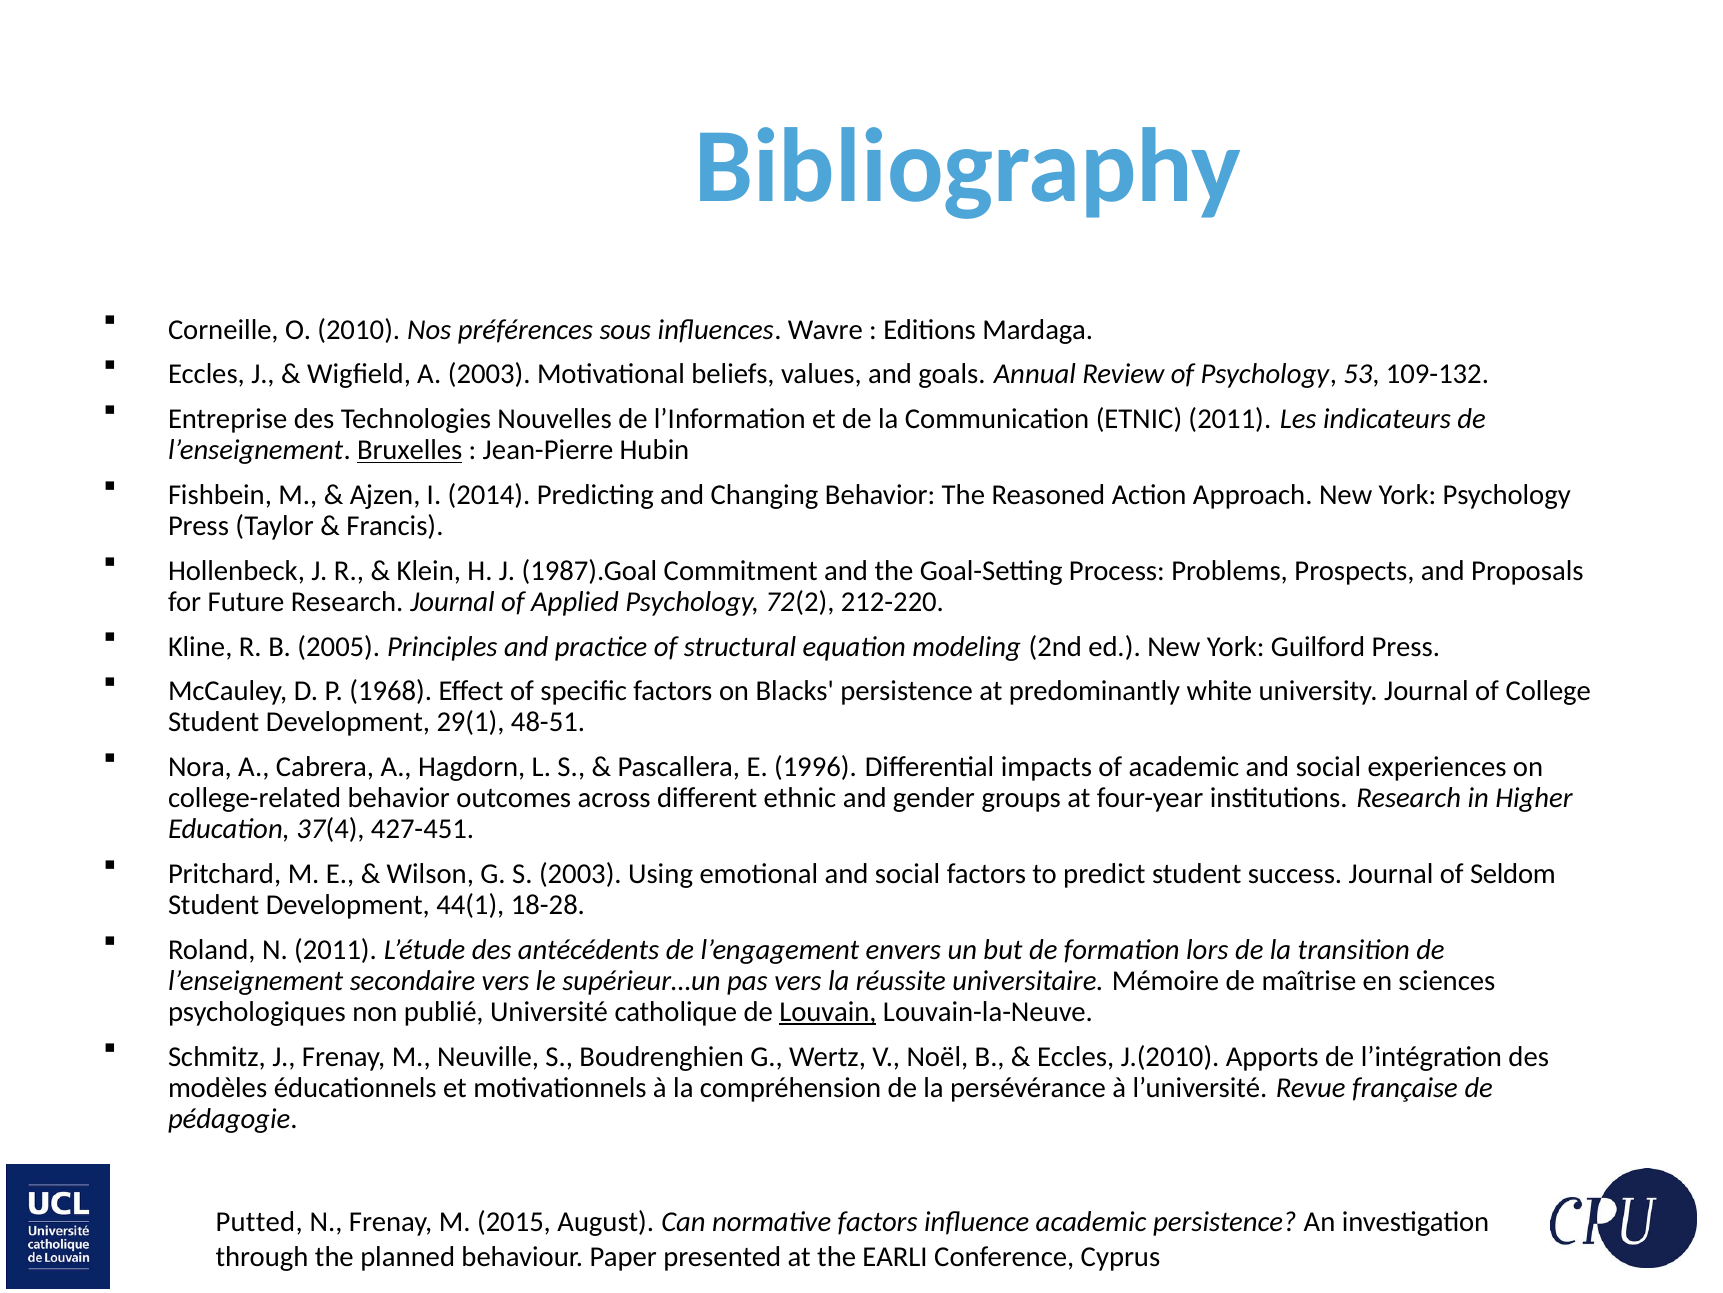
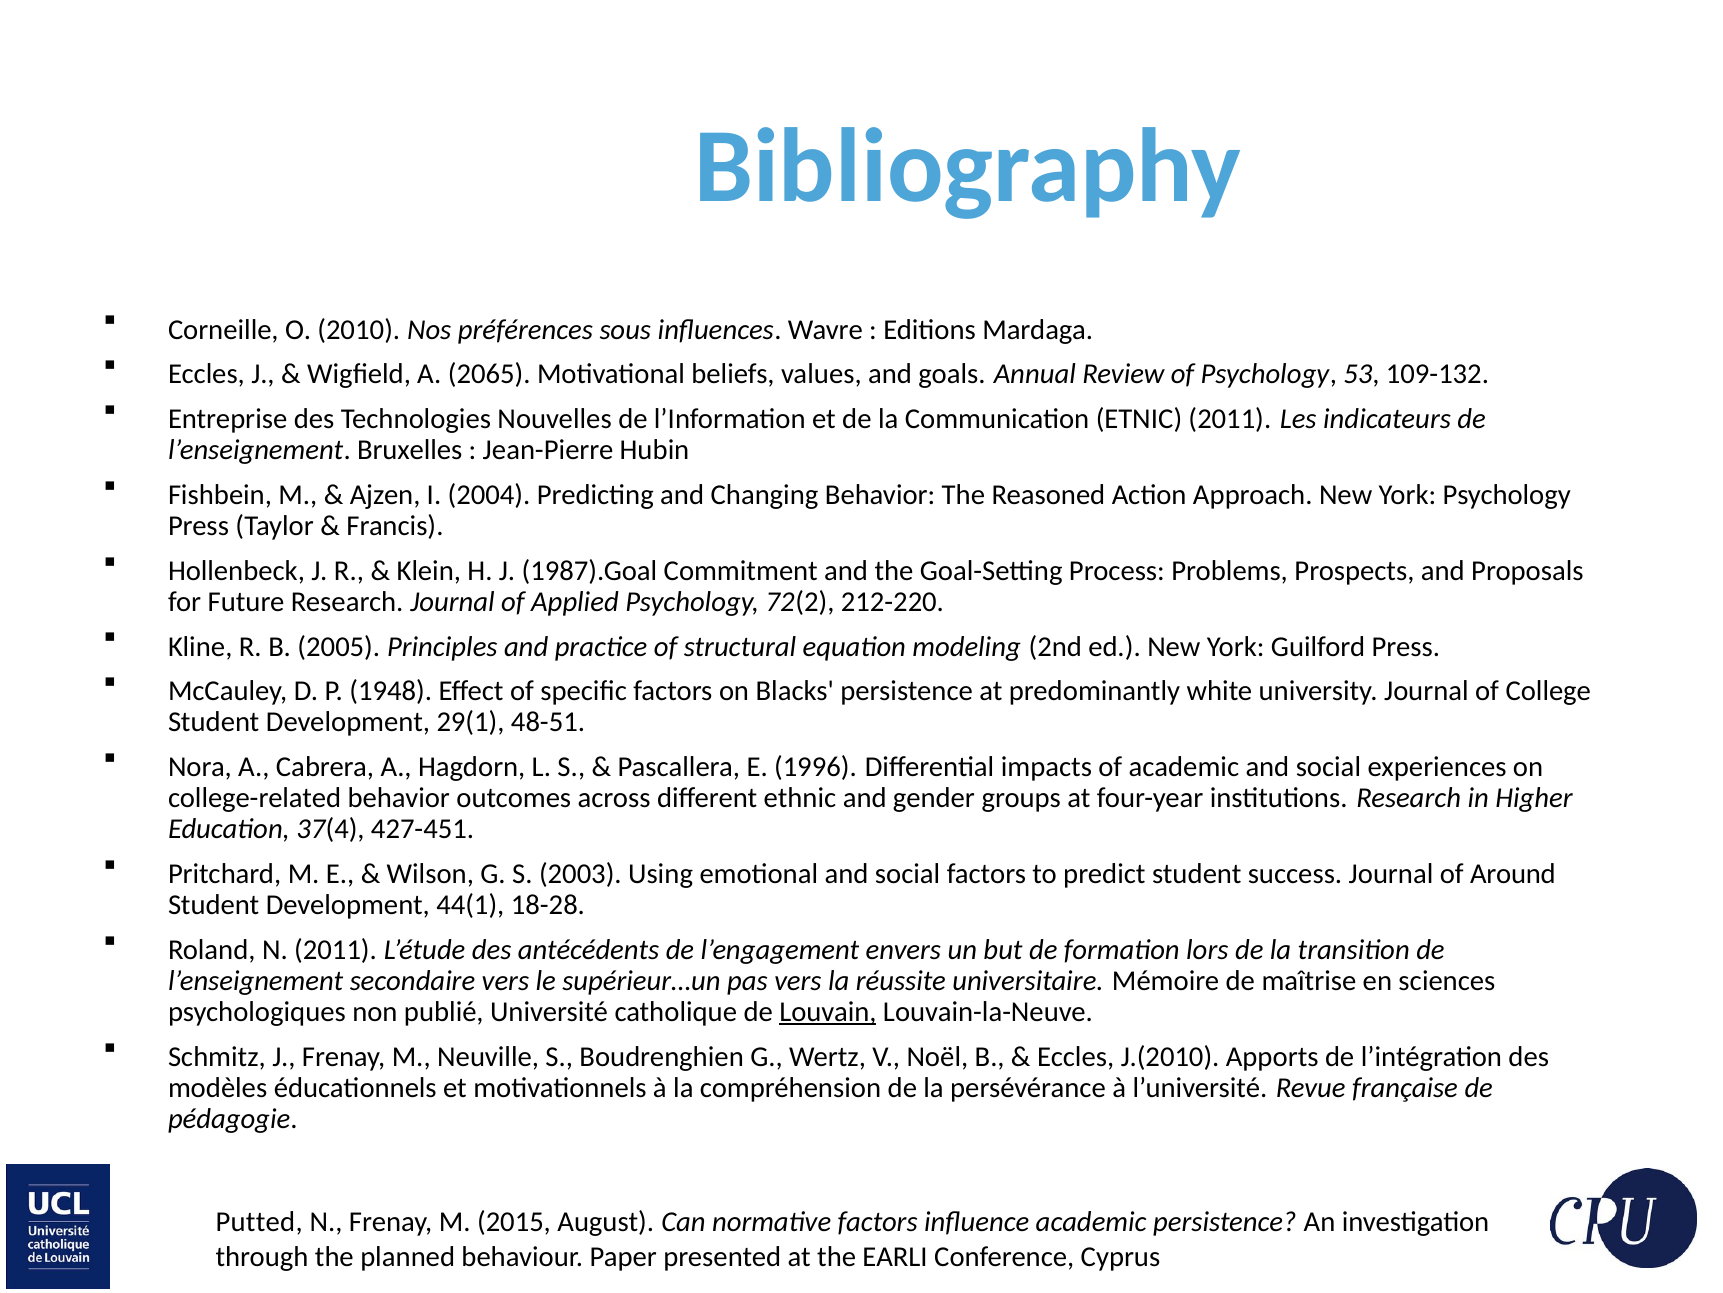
A 2003: 2003 -> 2065
Bruxelles underline: present -> none
2014: 2014 -> 2004
1968: 1968 -> 1948
Seldom: Seldom -> Around
